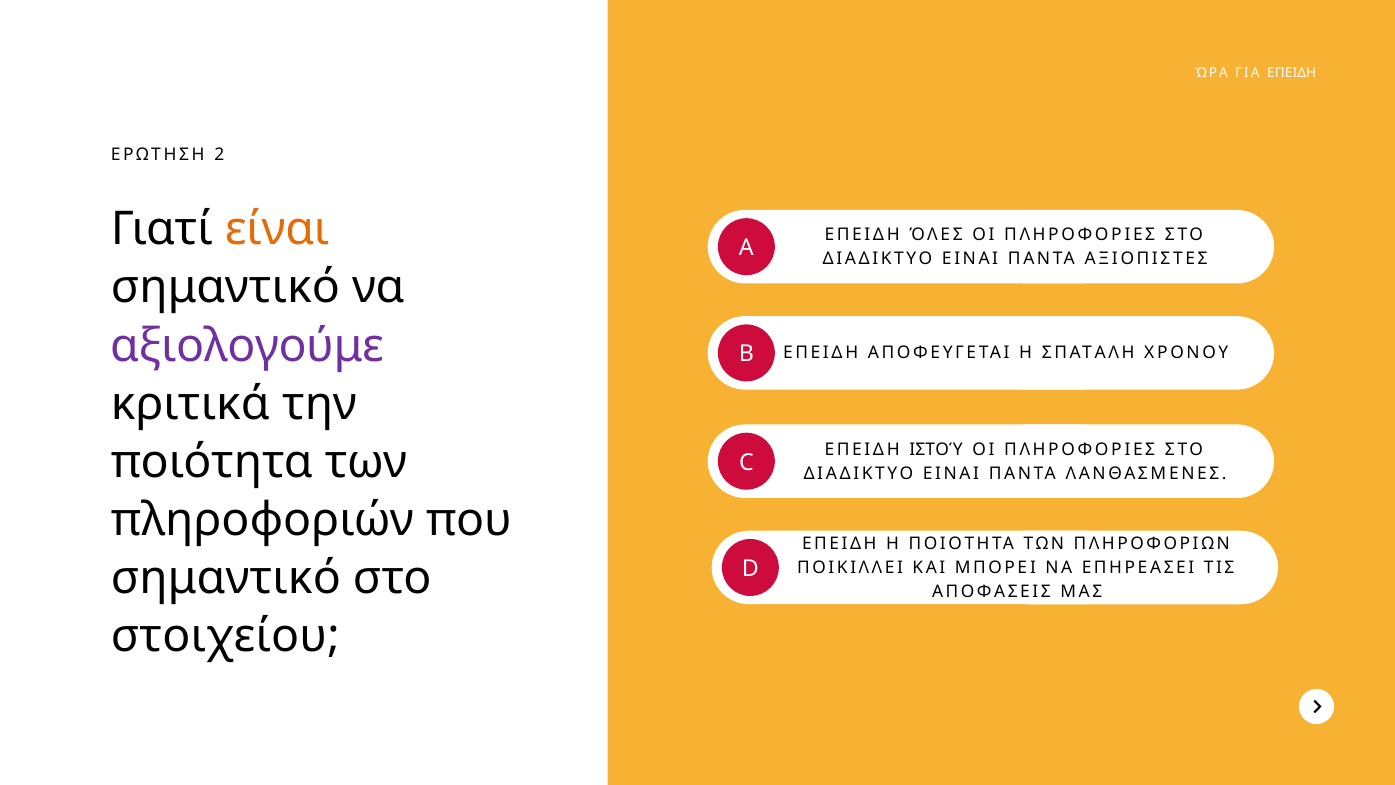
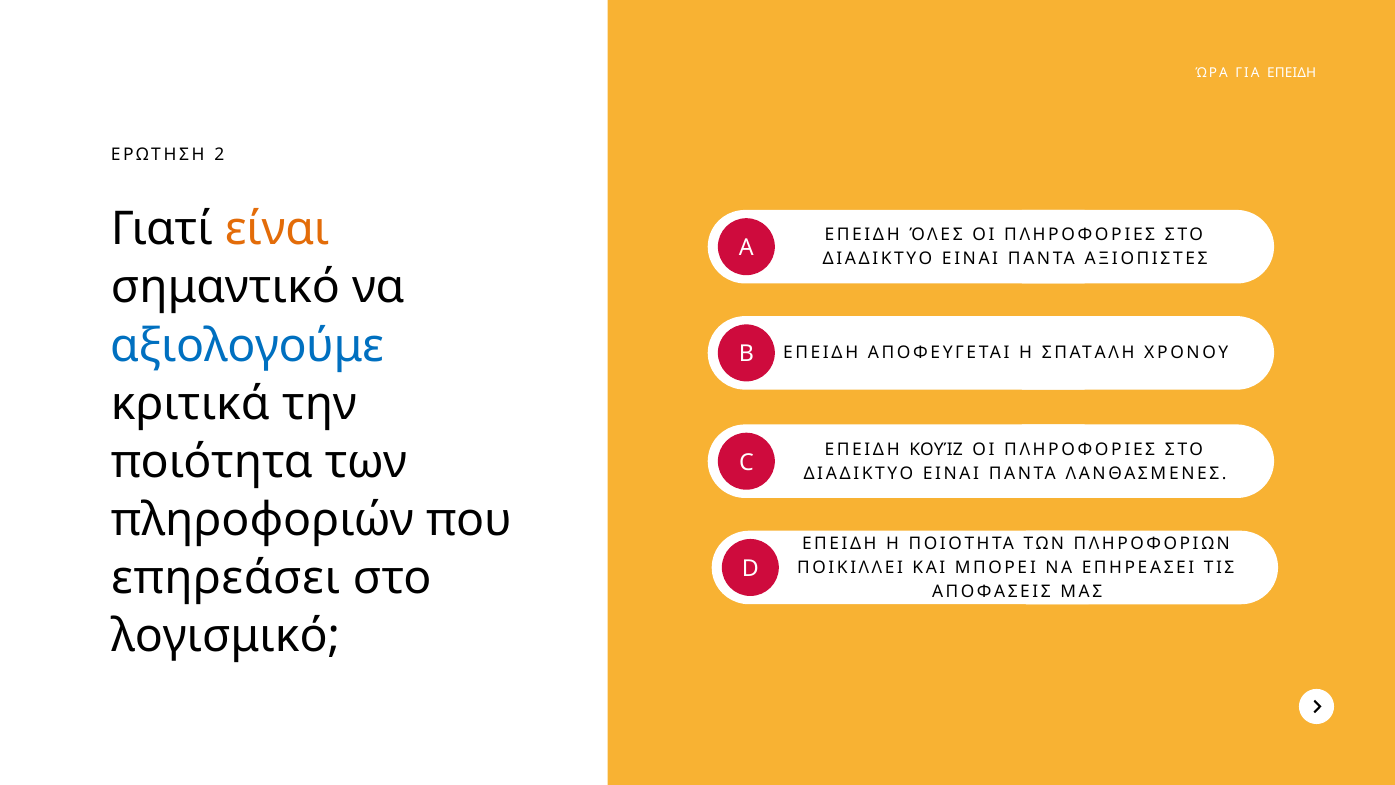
αξιολογούμε colour: purple -> blue
ΙΣΤΟΎ: ΙΣΤΟΎ -> ΚΟΥΊΖ
σημαντικό at (226, 578): σημαντικό -> επηρεάσει
στοιχείου: στοιχείου -> λογισμικό
